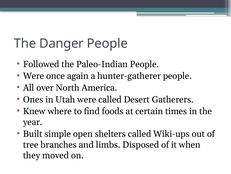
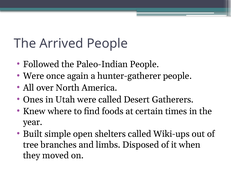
Danger: Danger -> Arrived
